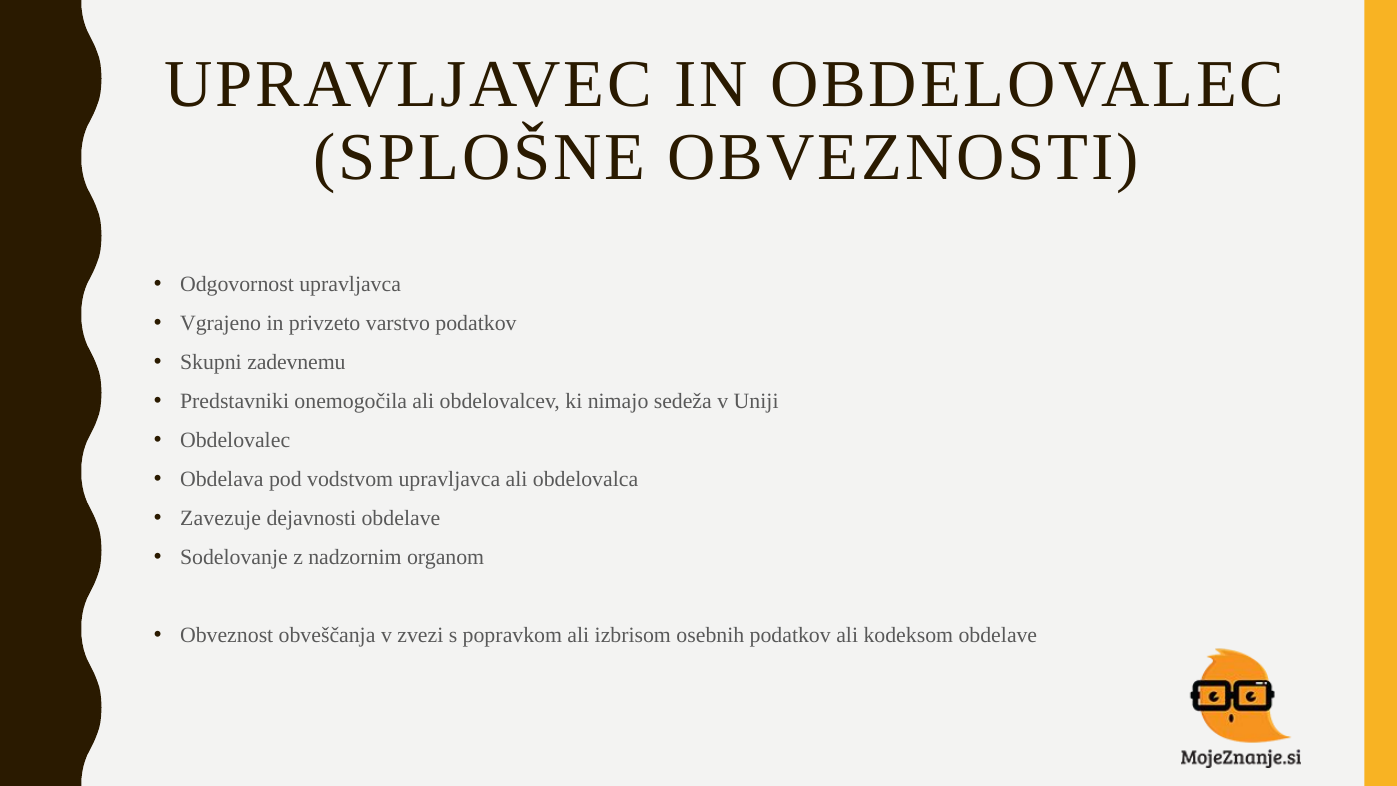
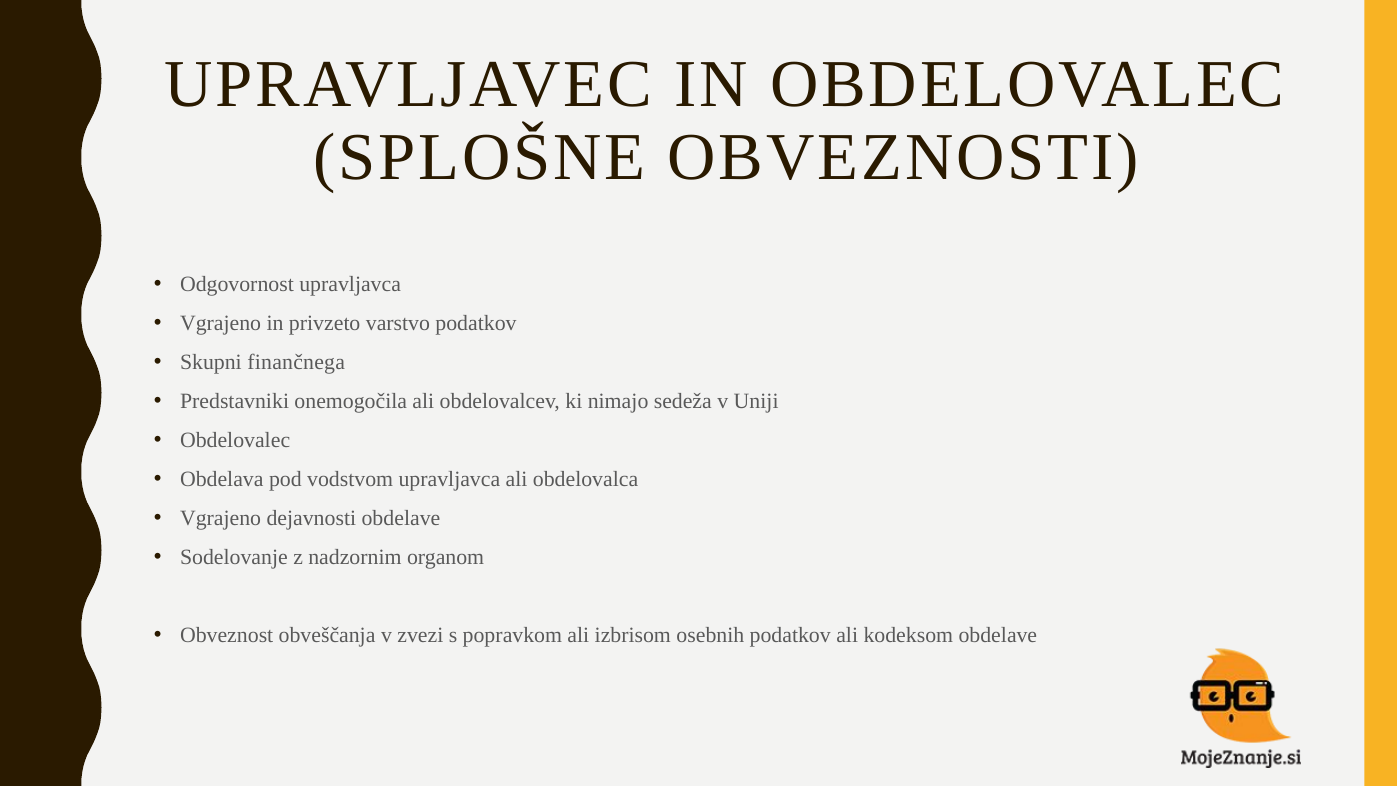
zadevnemu: zadevnemu -> finančnega
Zavezuje at (221, 518): Zavezuje -> Vgrajeno
